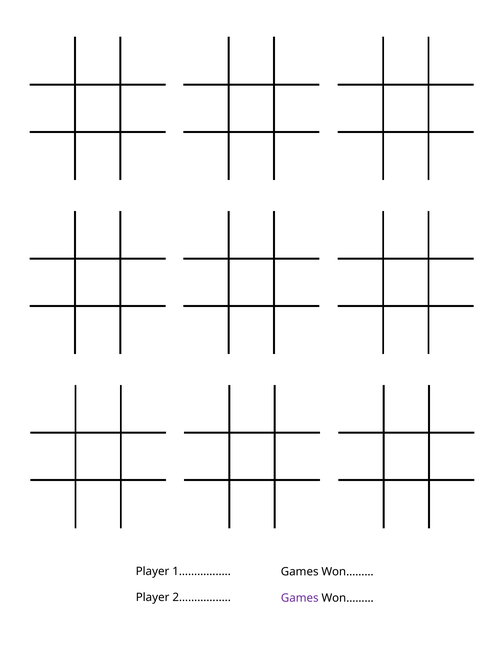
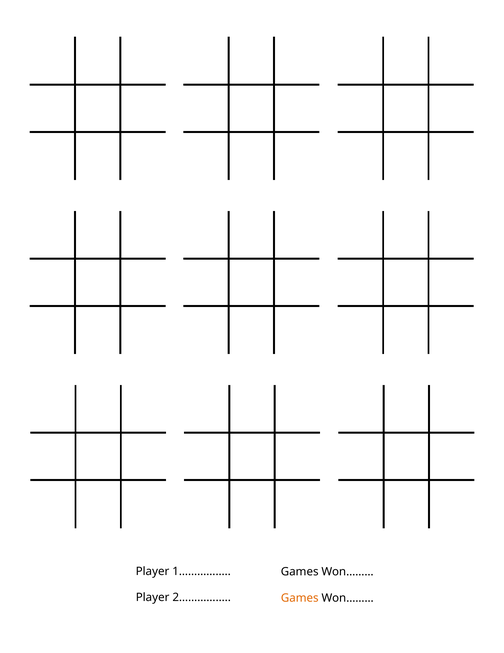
Games at (300, 597) colour: purple -> orange
